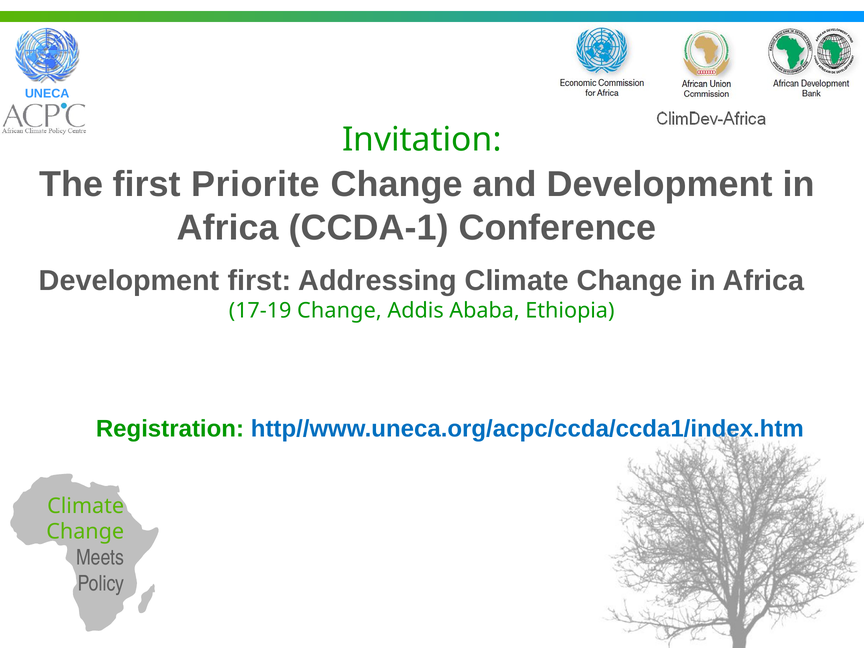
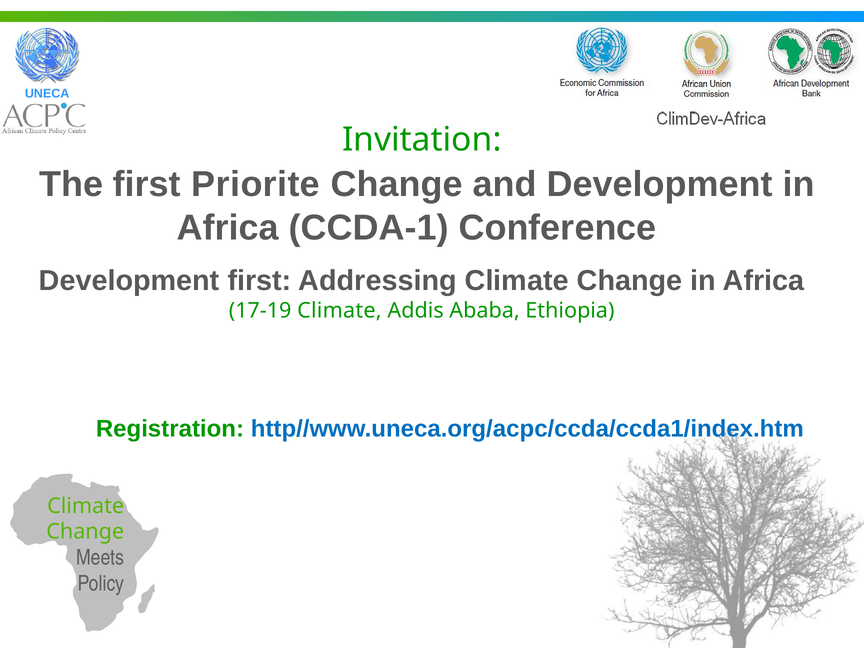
17-19 Change: Change -> Climate
